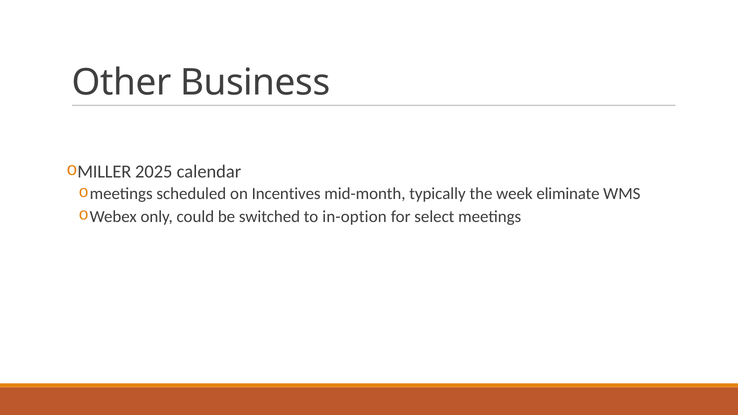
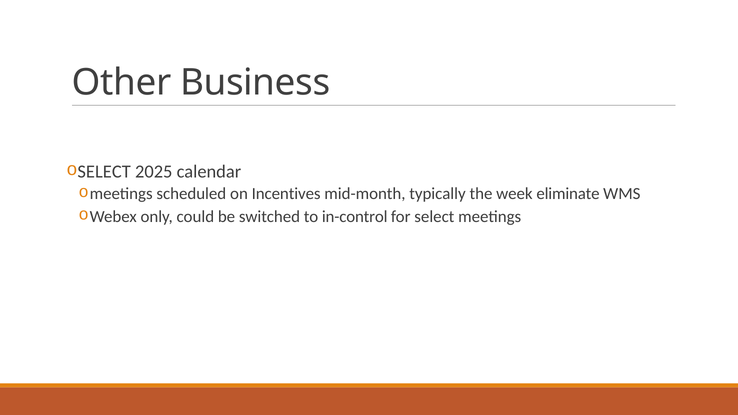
MILLER at (104, 171): MILLER -> SELECT
in-option: in-option -> in-control
